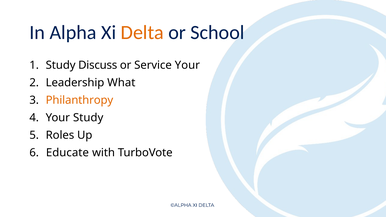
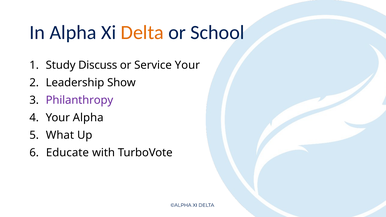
What: What -> Show
Philanthropy colour: orange -> purple
Your Study: Study -> Alpha
Roles: Roles -> What
